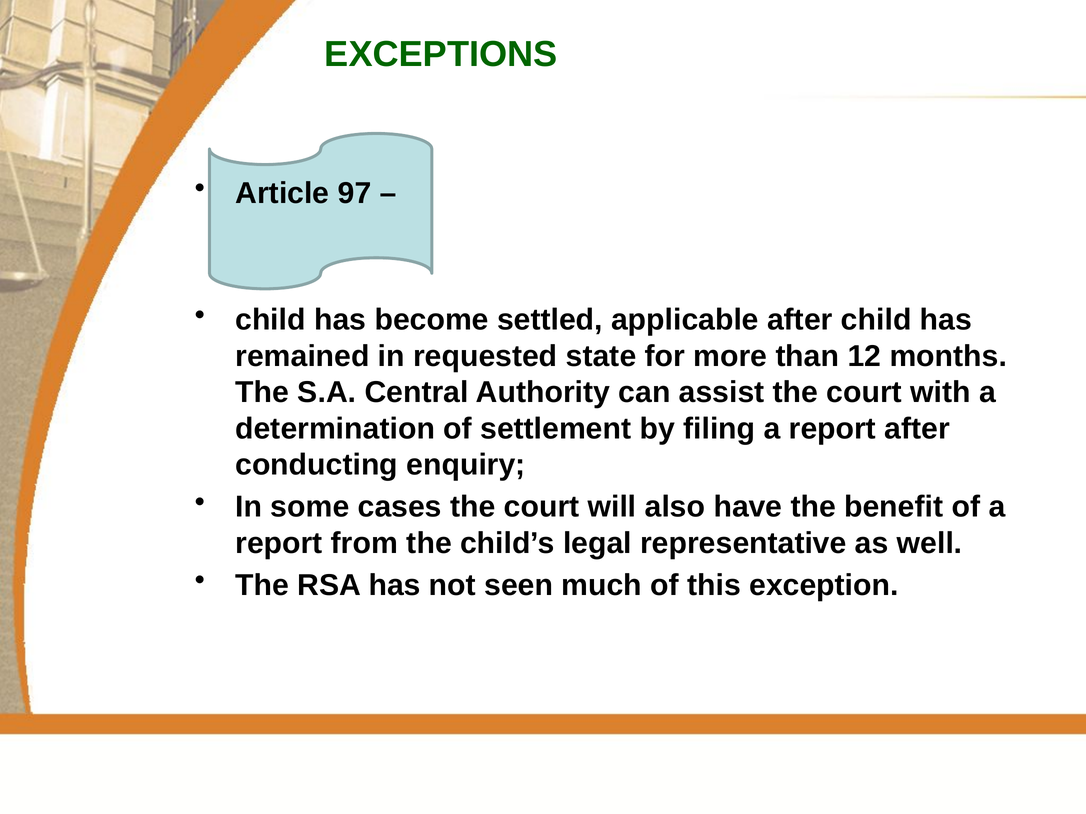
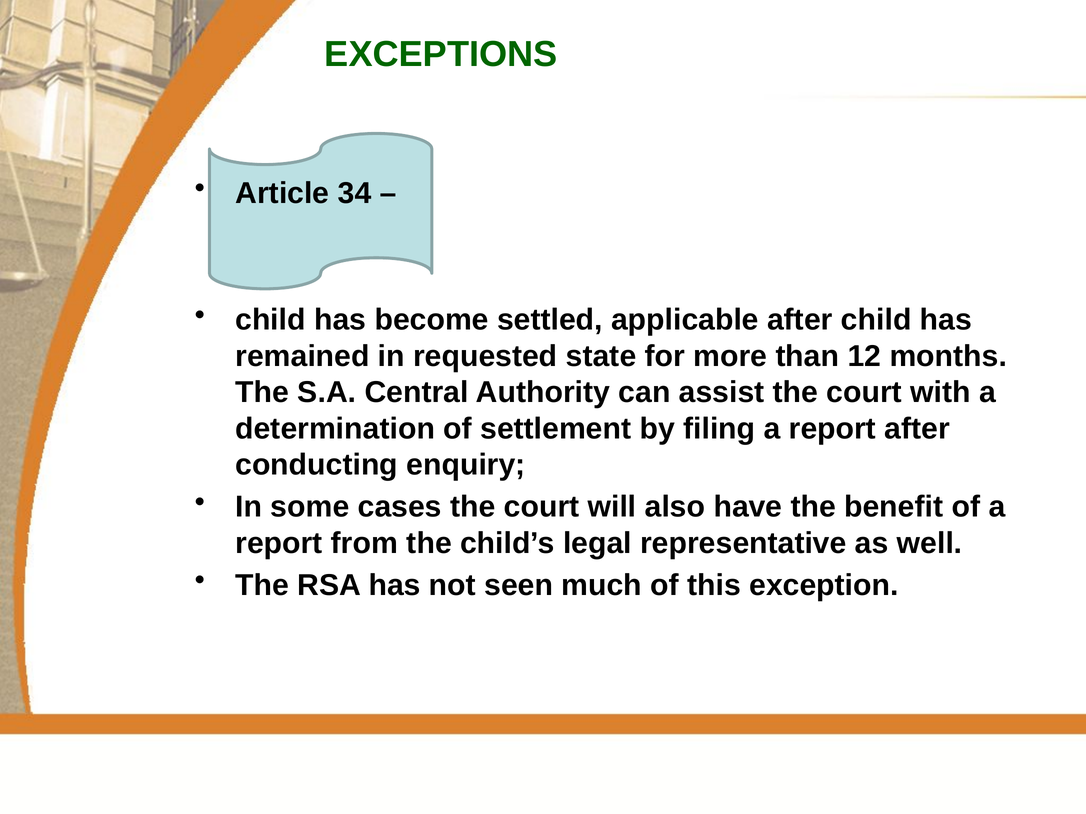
97: 97 -> 34
